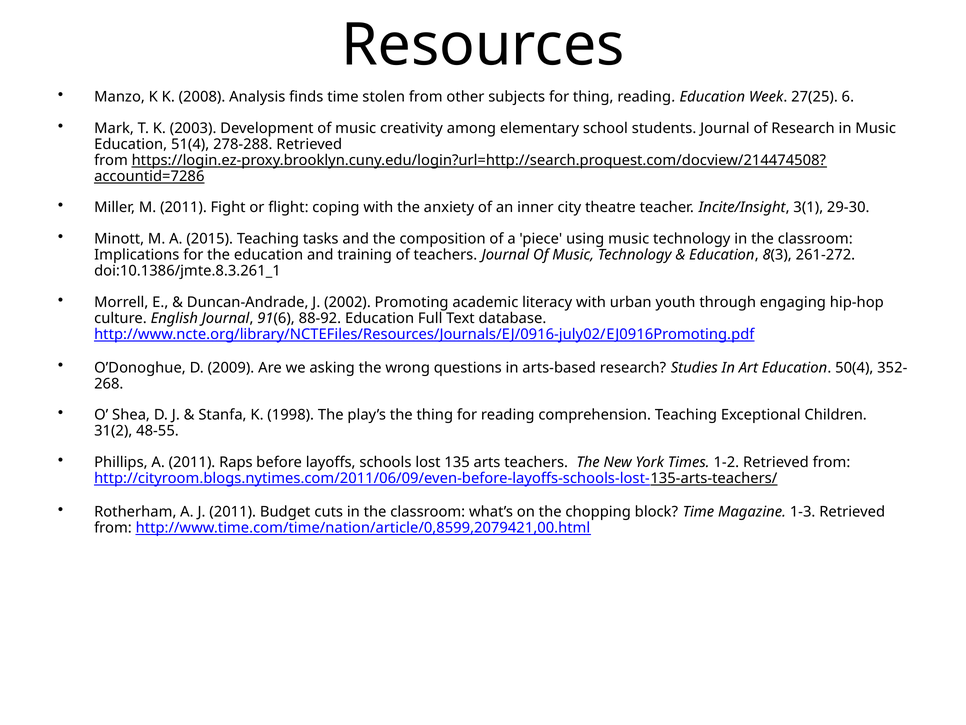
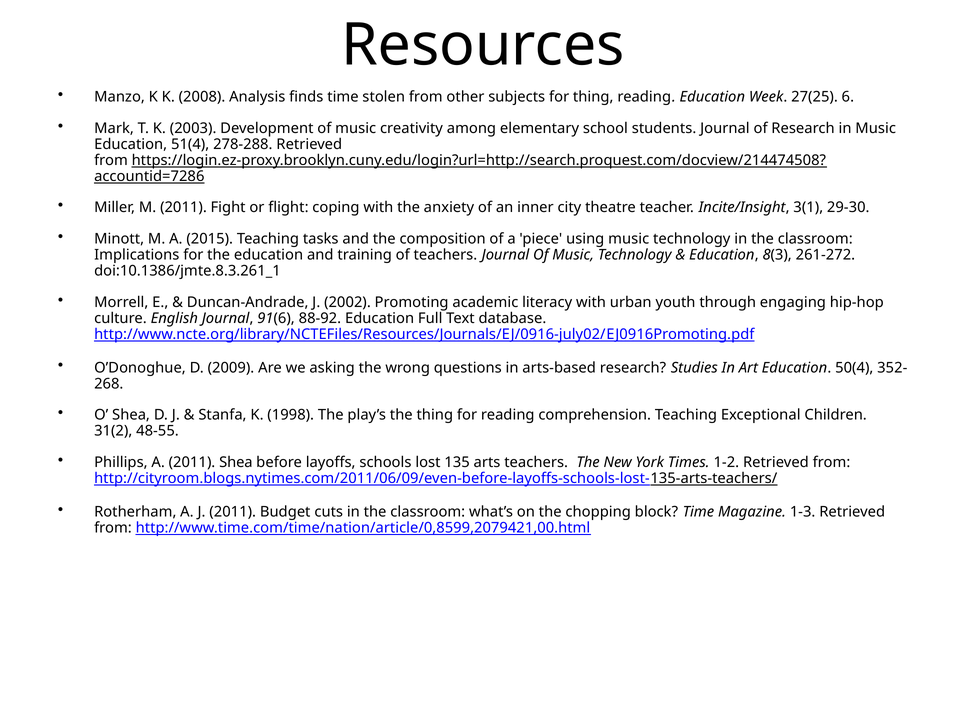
2011 Raps: Raps -> Shea
